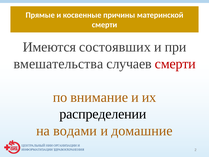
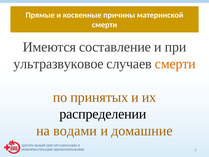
состоявших: состоявших -> составление
вмешательства: вмешательства -> ультразвуковое
смерти at (175, 64) colour: red -> orange
внимание: внимание -> принятых
